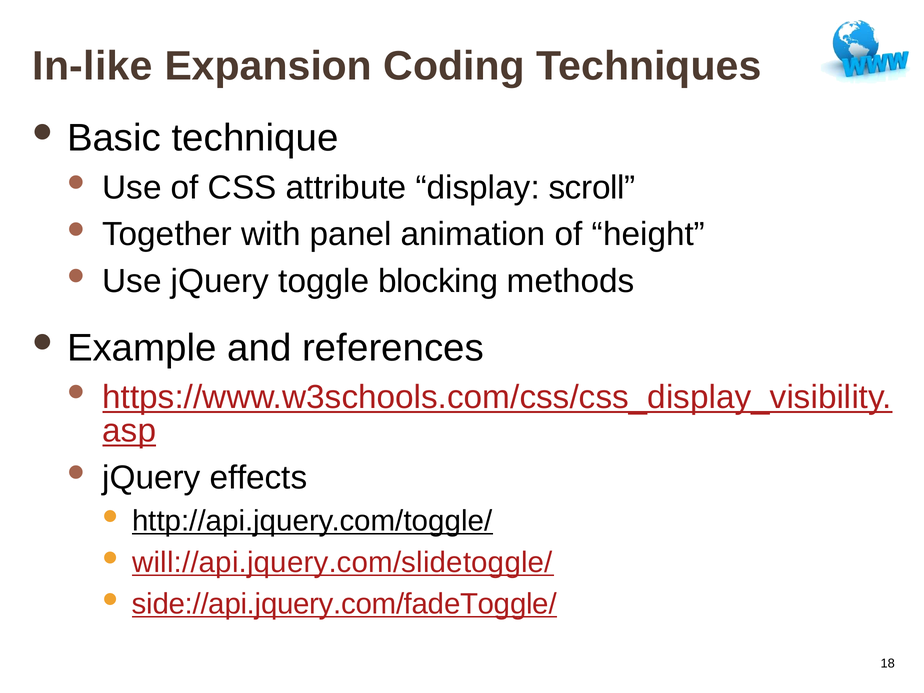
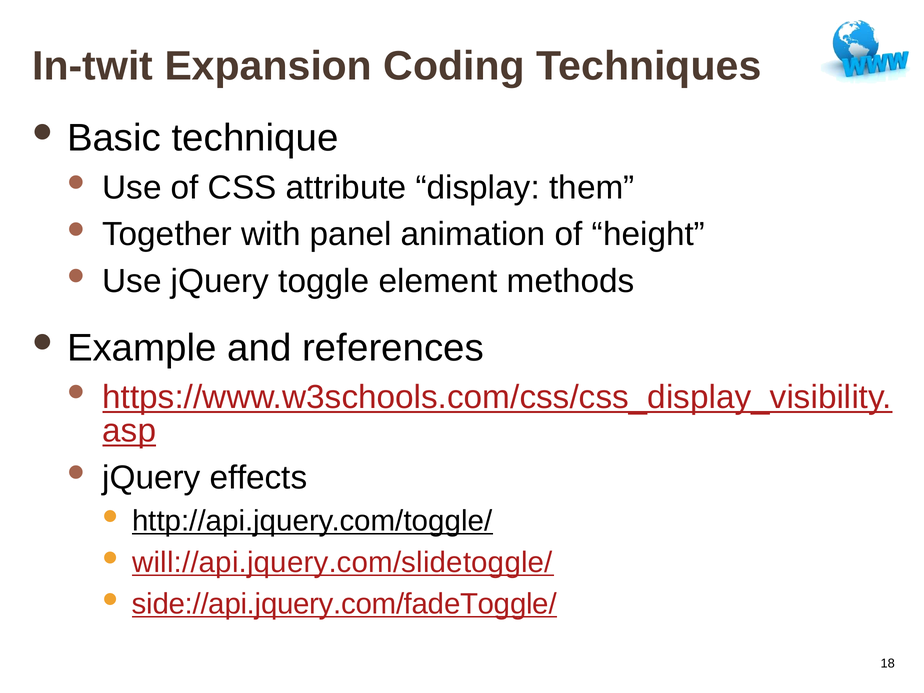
In-like: In-like -> In-twit
scroll: scroll -> them
blocking: blocking -> element
